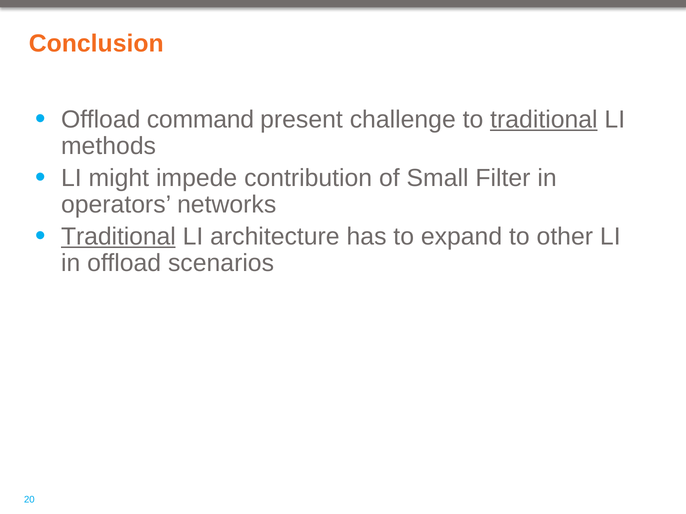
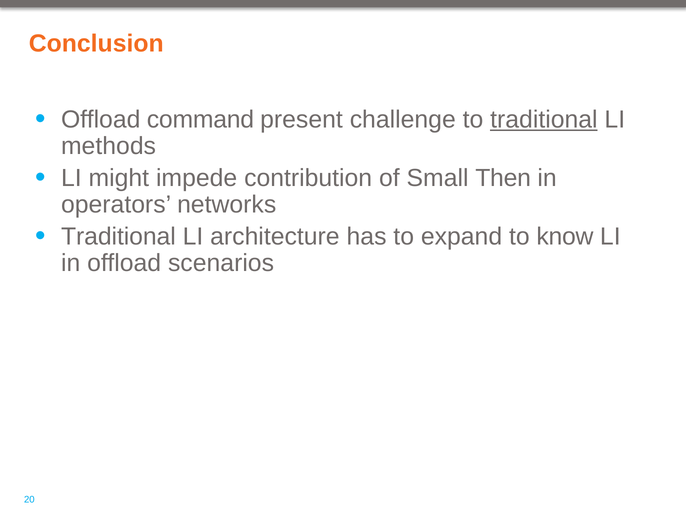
Filter: Filter -> Then
Traditional at (118, 237) underline: present -> none
other: other -> know
